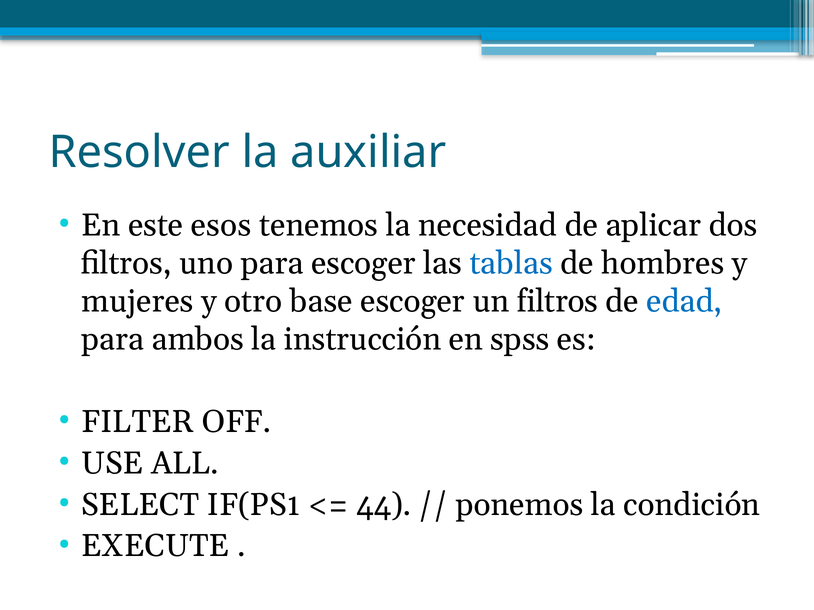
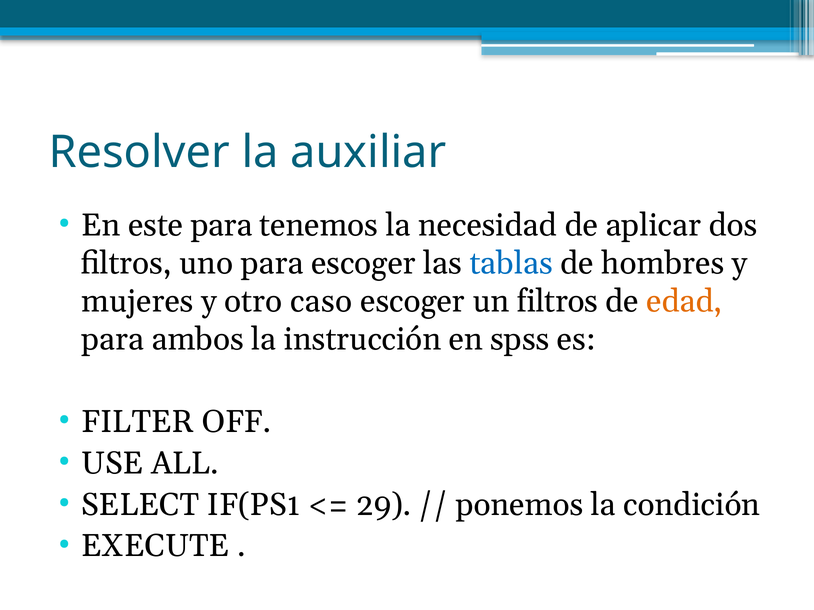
este esos: esos -> para
base: base -> caso
edad colour: blue -> orange
44: 44 -> 29
